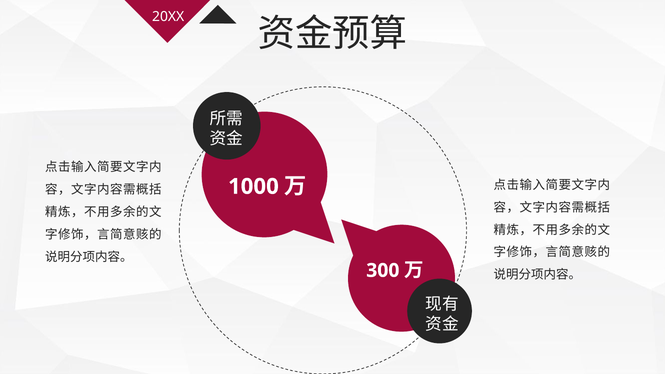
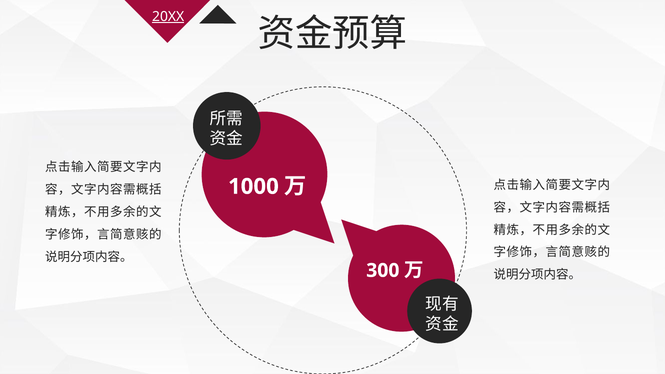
20XX underline: none -> present
